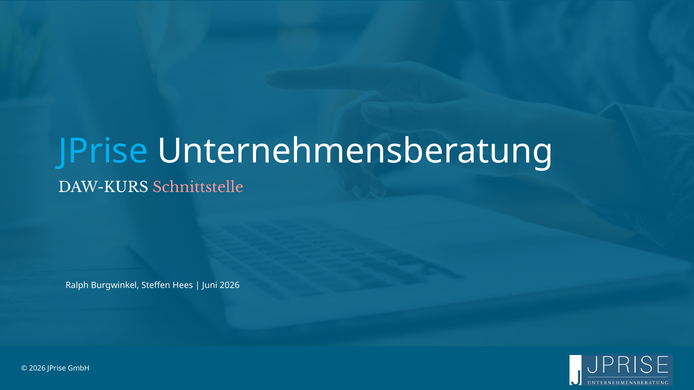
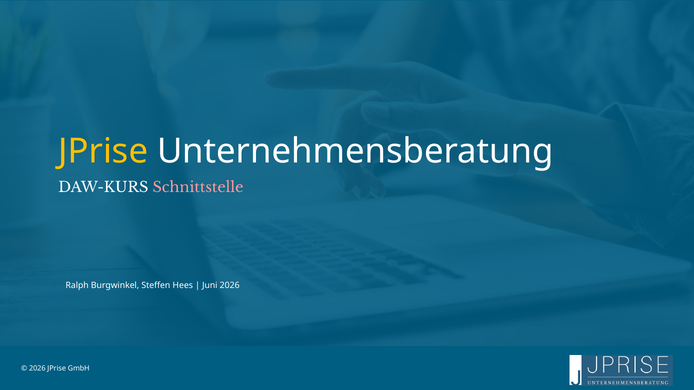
JPrise at (103, 151) colour: light blue -> yellow
